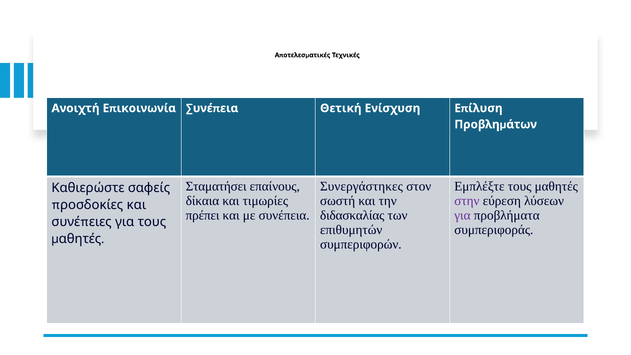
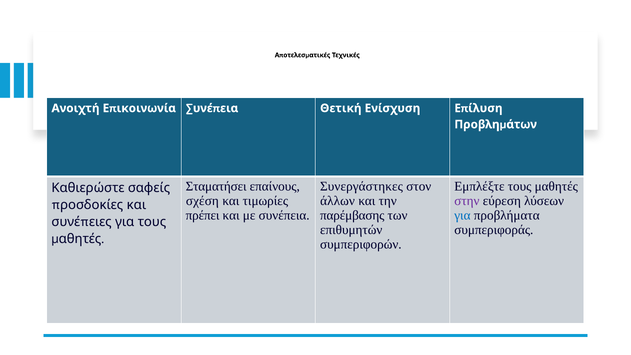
δίκαια: δίκαια -> σχέση
σωστή: σωστή -> άλλων
διδασκαλίας: διδασκαλίας -> παρέμβασης
για at (462, 215) colour: purple -> blue
